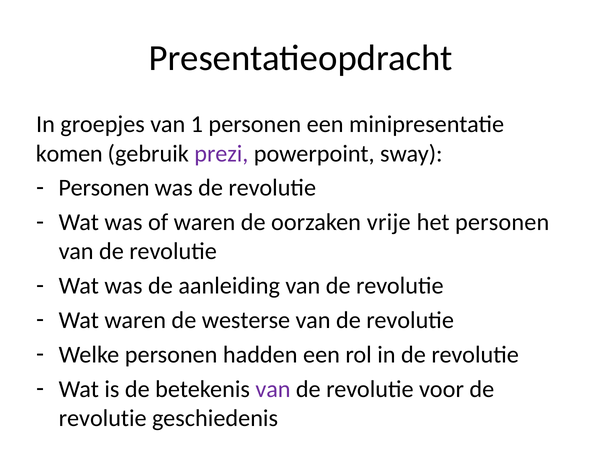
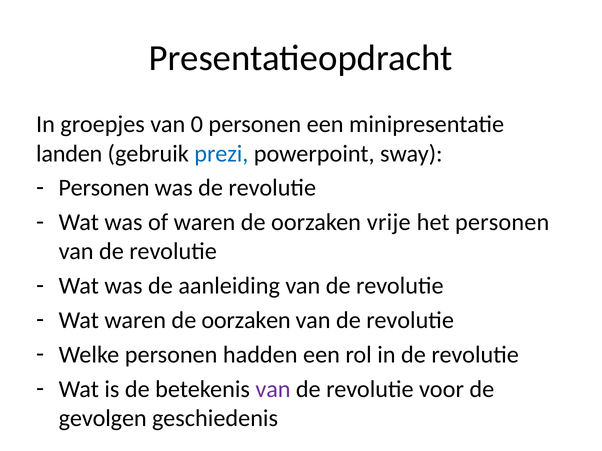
1: 1 -> 0
komen: komen -> landen
prezi colour: purple -> blue
Wat waren de westerse: westerse -> oorzaken
revolutie at (103, 419): revolutie -> gevolgen
